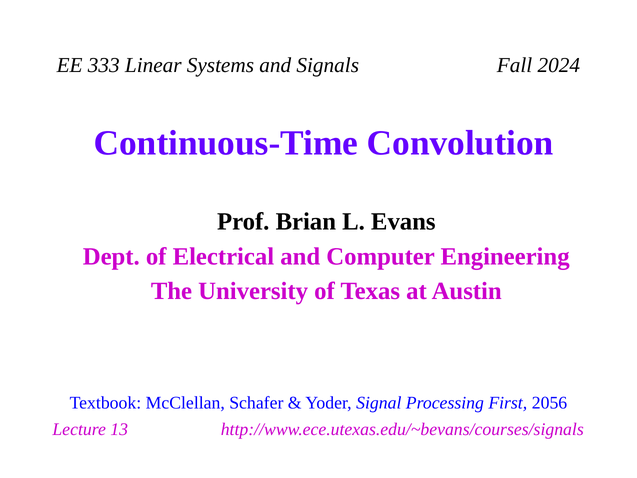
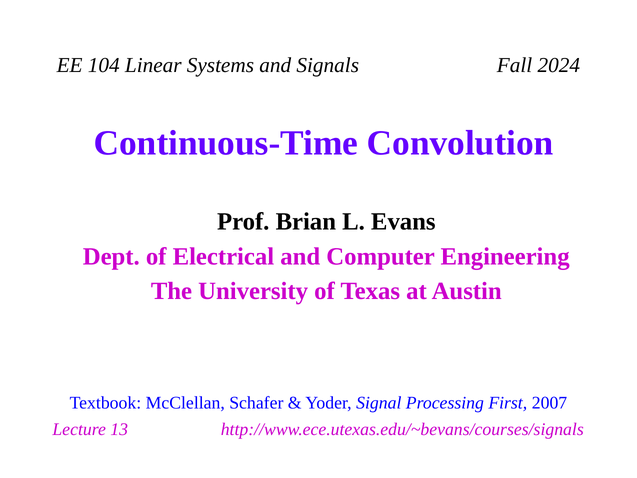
333: 333 -> 104
2056: 2056 -> 2007
